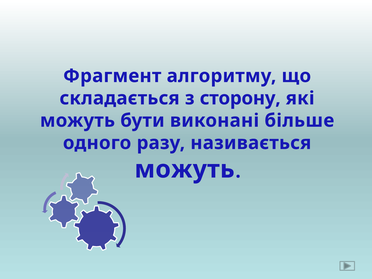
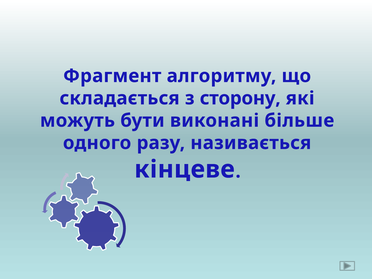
можуть at (185, 169): можуть -> кінцеве
